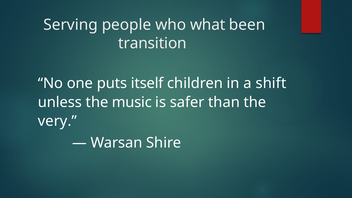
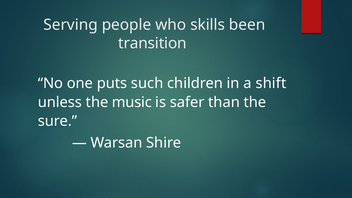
what: what -> skills
itself: itself -> such
very: very -> sure
